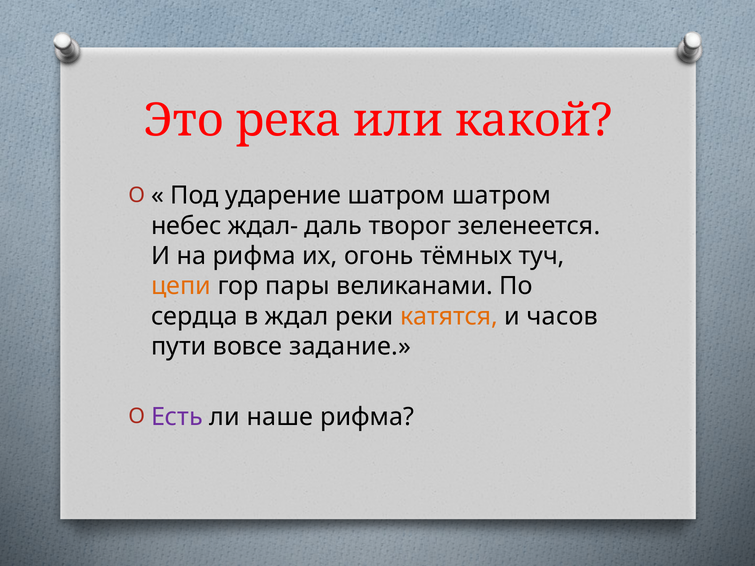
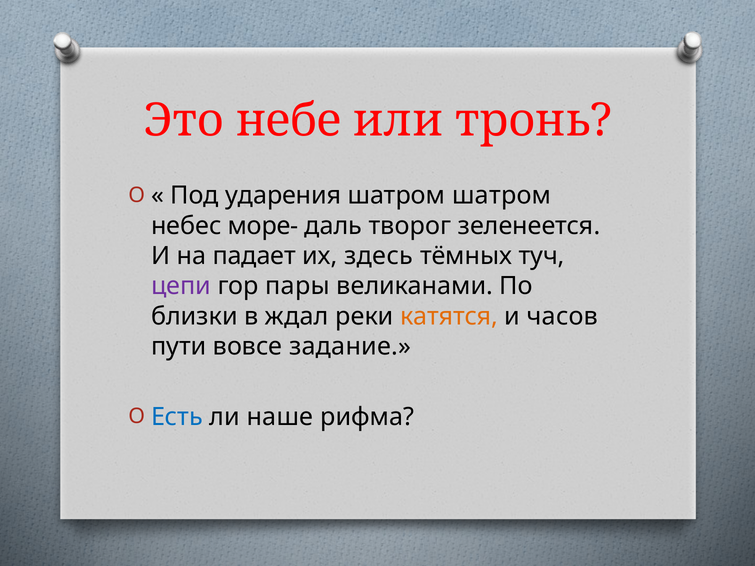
река: река -> небе
какой: какой -> тронь
ударение: ударение -> ударения
ждал-: ждал- -> море-
на рифма: рифма -> падает
огонь: огонь -> здесь
цепи colour: orange -> purple
сердца: сердца -> близки
Есть colour: purple -> blue
